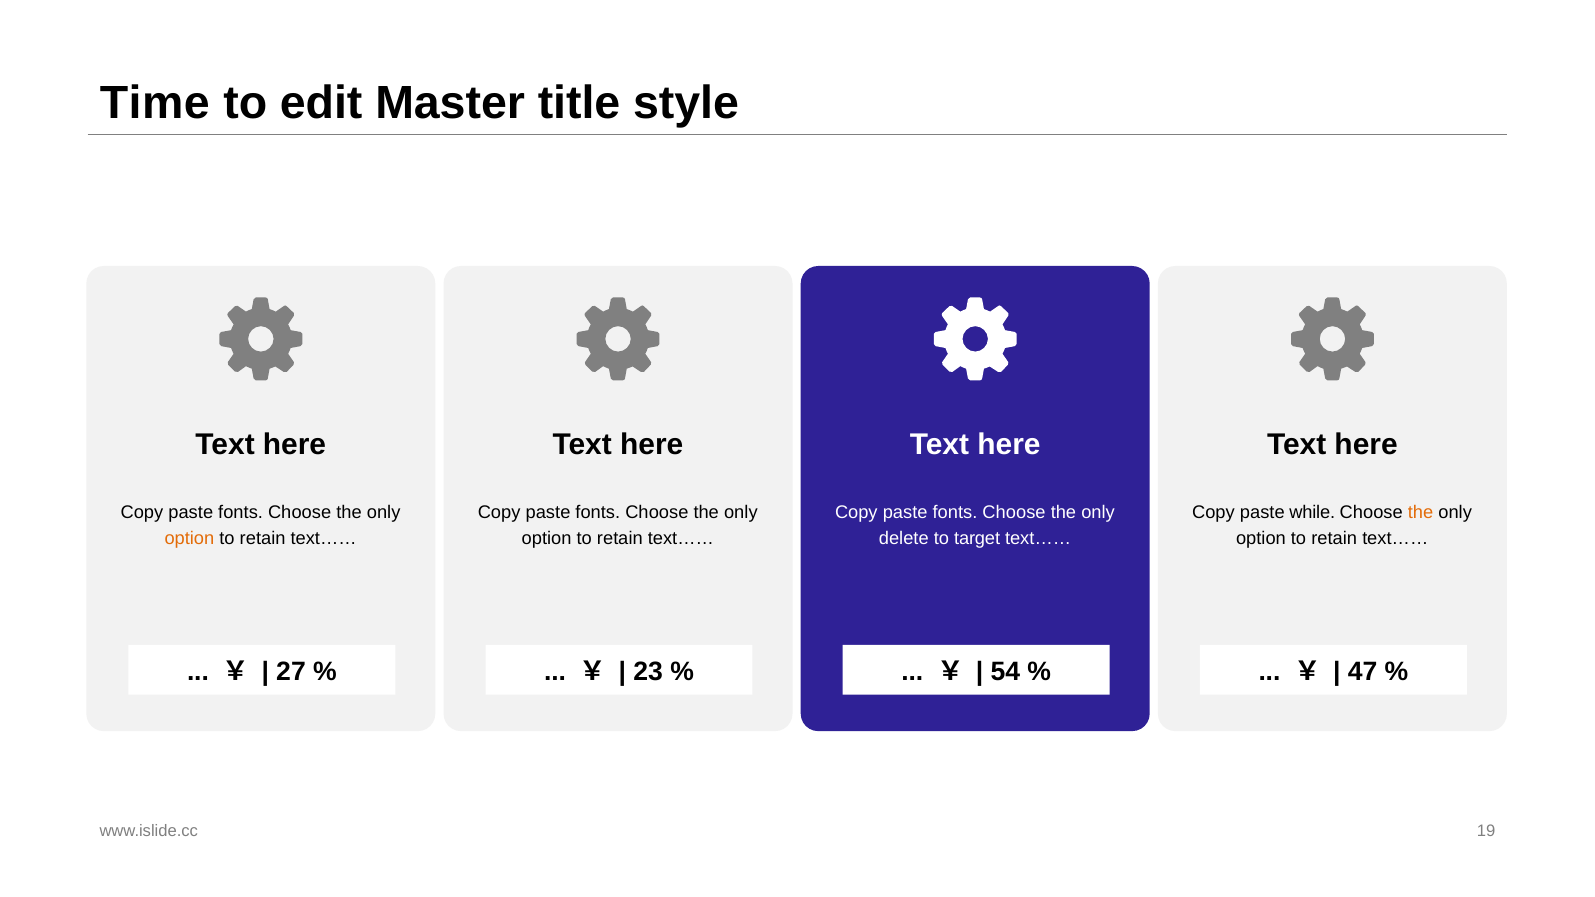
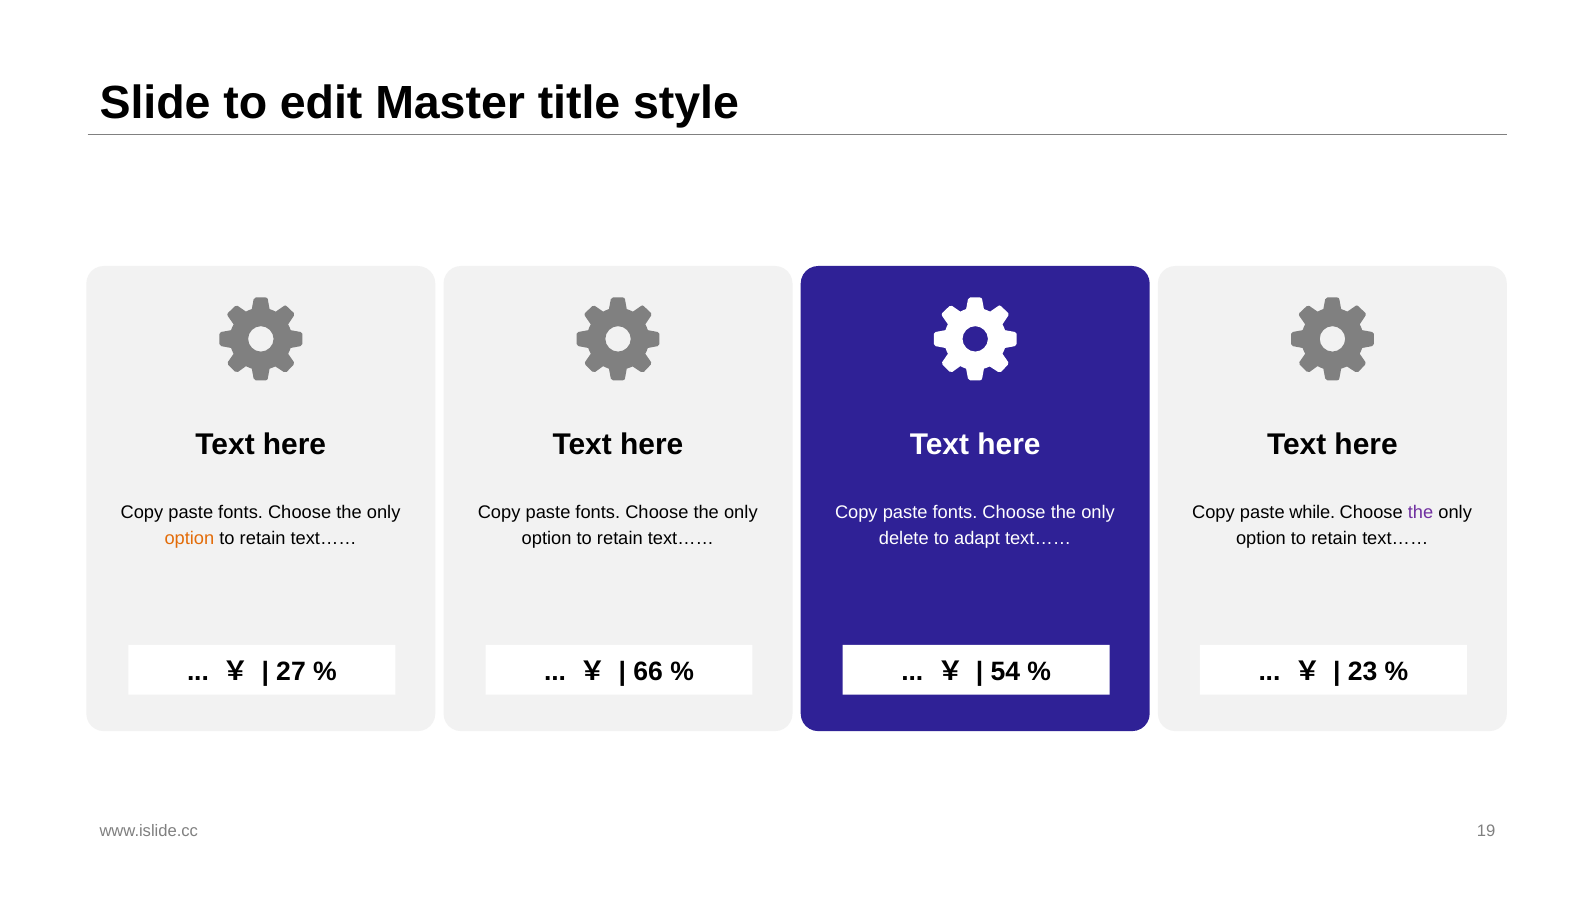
Time: Time -> Slide
the at (1421, 513) colour: orange -> purple
target: target -> adapt
23: 23 -> 66
47: 47 -> 23
